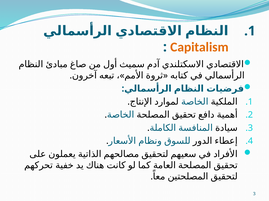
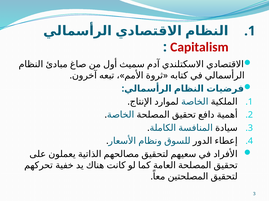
Capitalism colour: orange -> red
